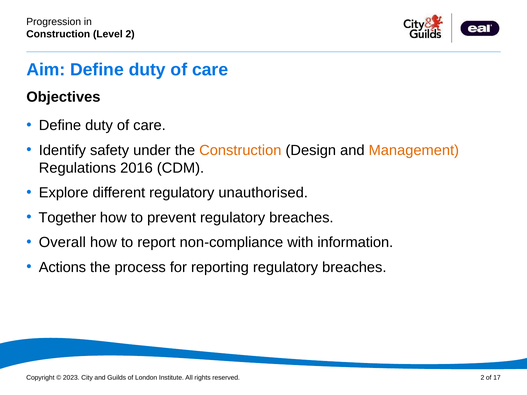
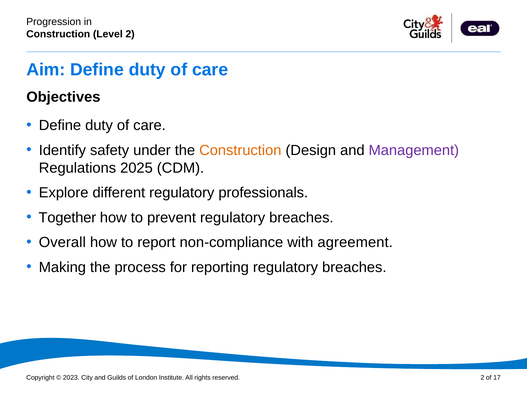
Management colour: orange -> purple
2016: 2016 -> 2025
unauthorised: unauthorised -> professionals
information: information -> agreement
Actions: Actions -> Making
